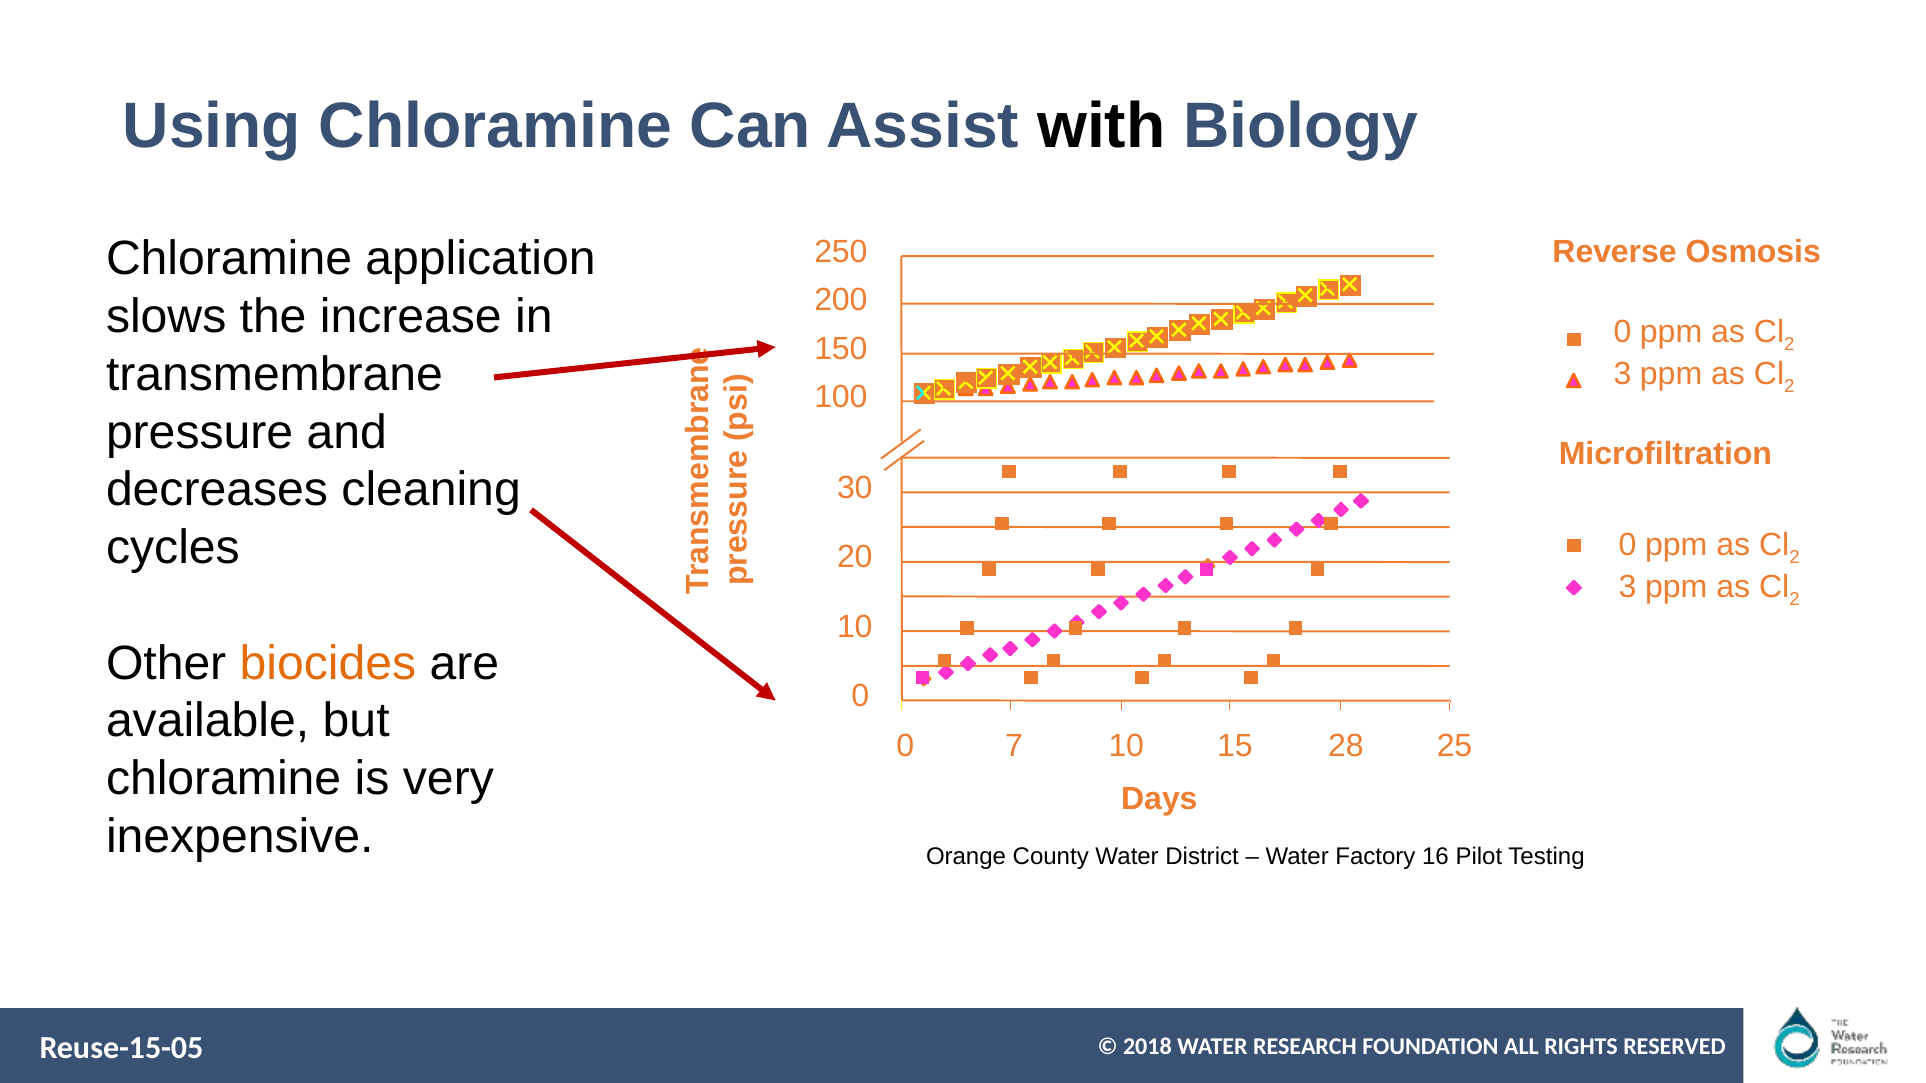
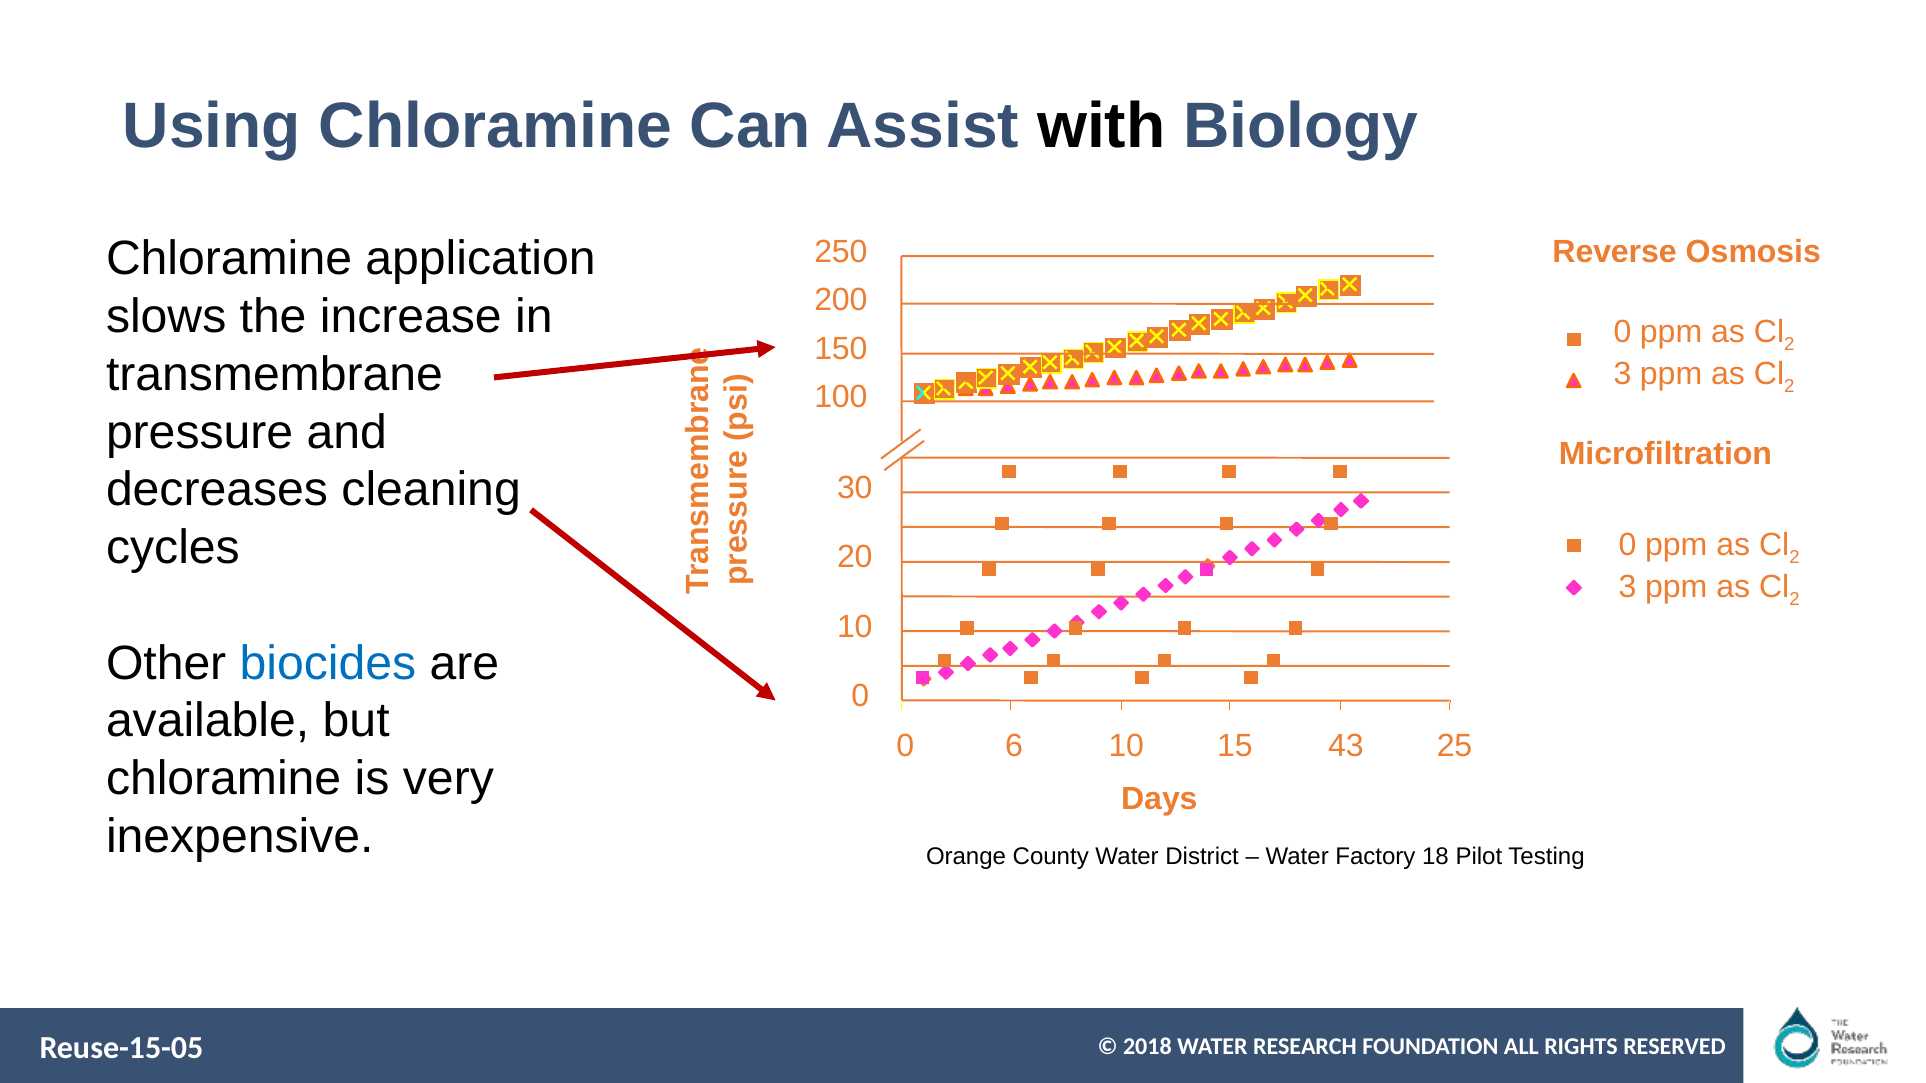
biocides colour: orange -> blue
7: 7 -> 6
28: 28 -> 43
16: 16 -> 18
